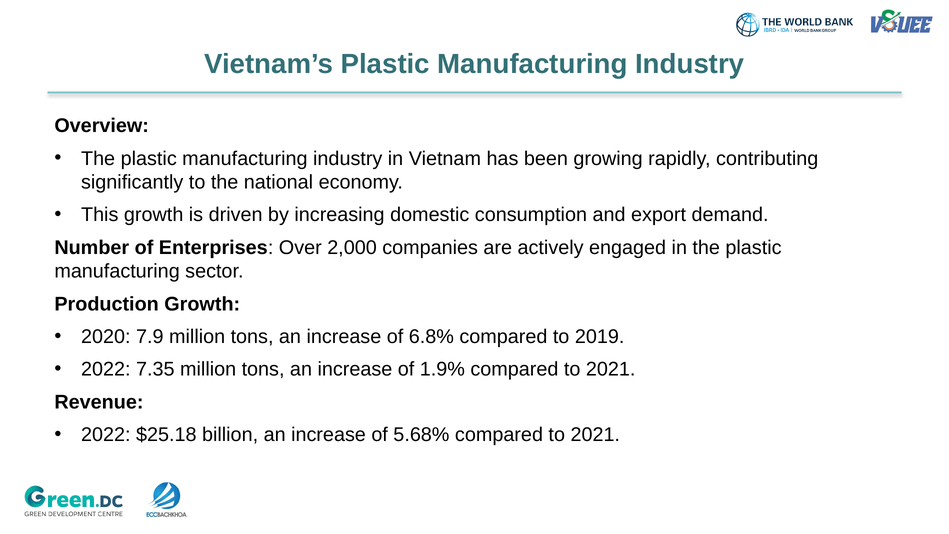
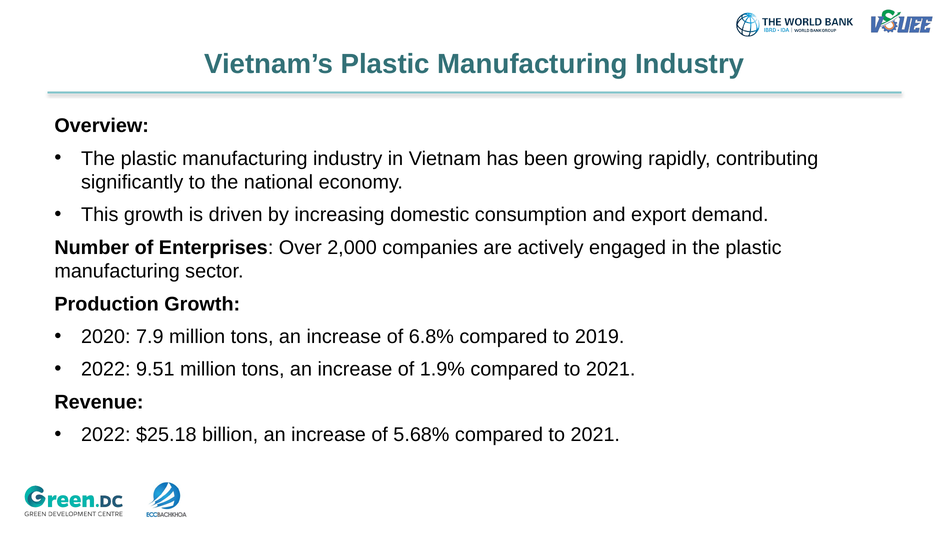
7.35: 7.35 -> 9.51
